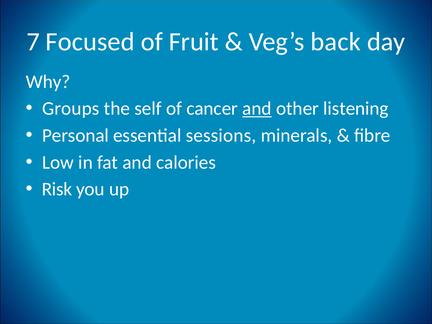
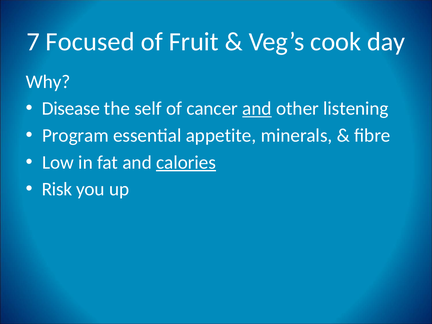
back: back -> cook
Groups: Groups -> Disease
Personal: Personal -> Program
sessions: sessions -> appetite
calories underline: none -> present
